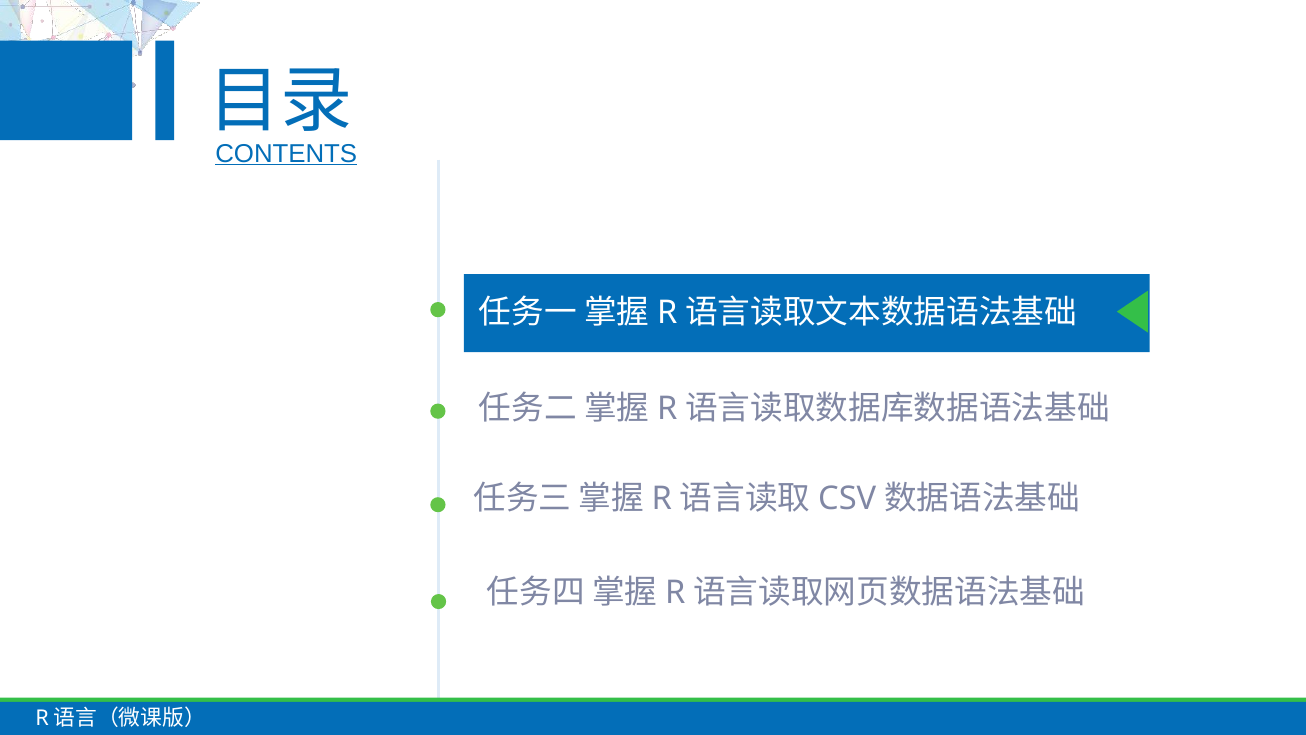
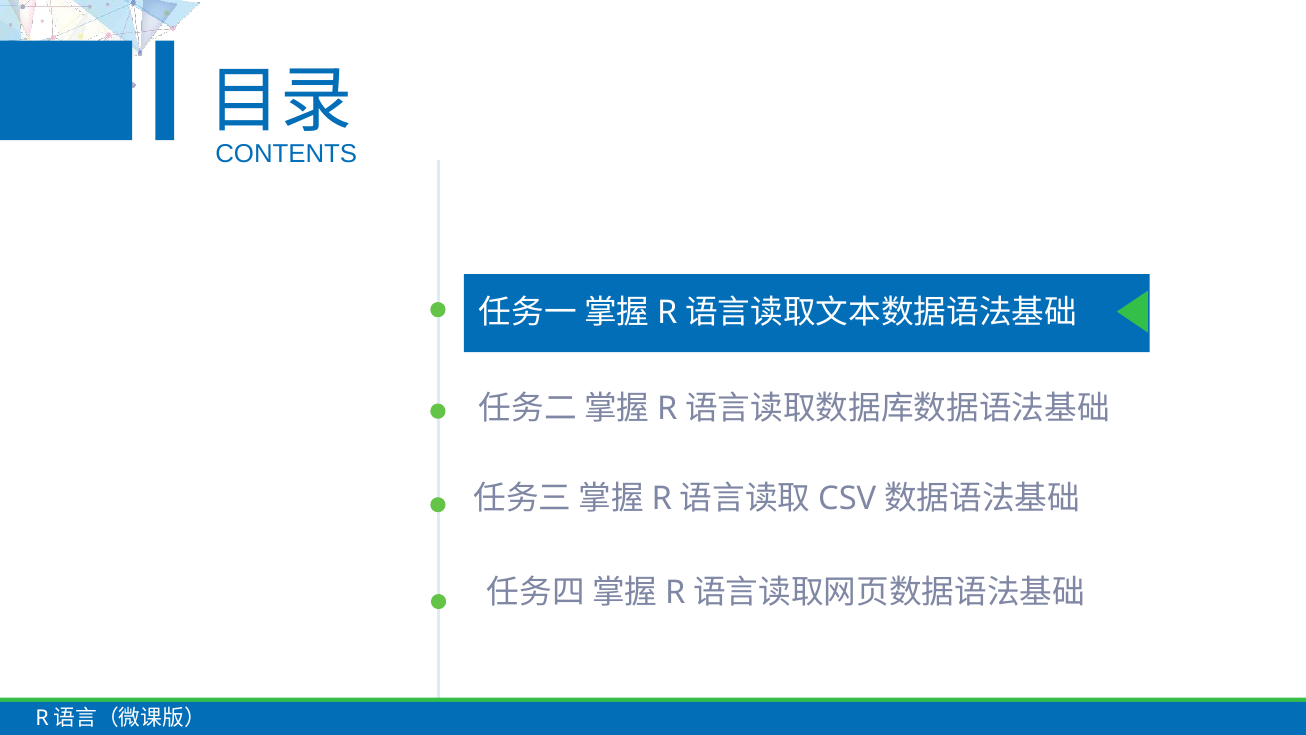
CONTENTS underline: present -> none
